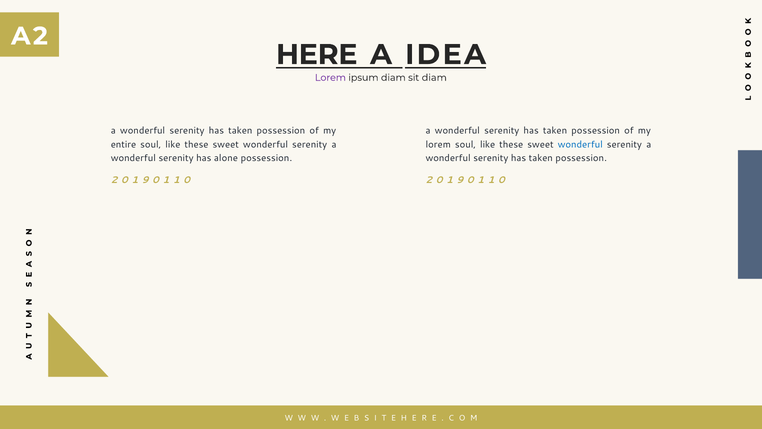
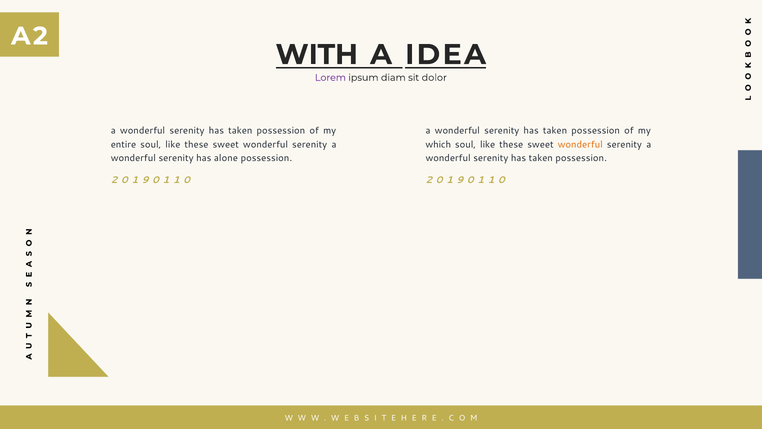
HERE: HERE -> WITH
sit diam: diam -> dolor
lorem at (438, 144): lorem -> which
wonderful at (580, 144) colour: blue -> orange
